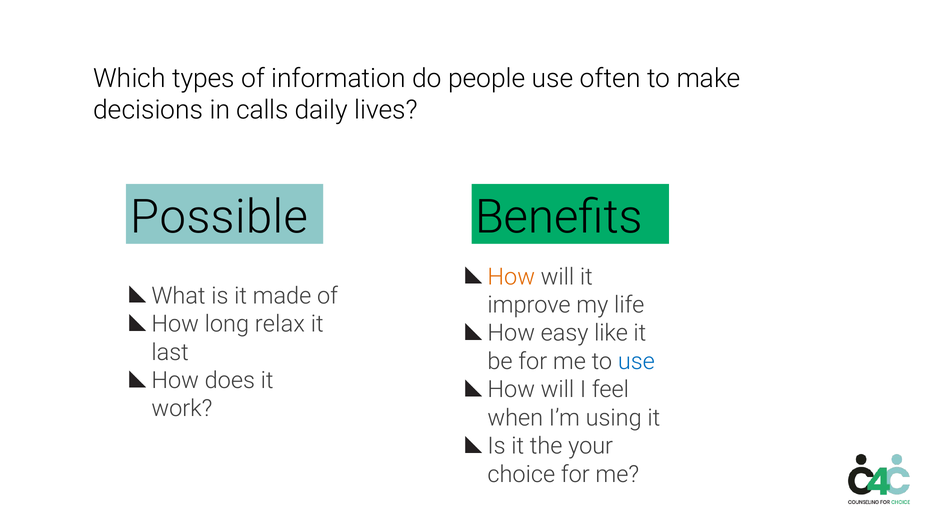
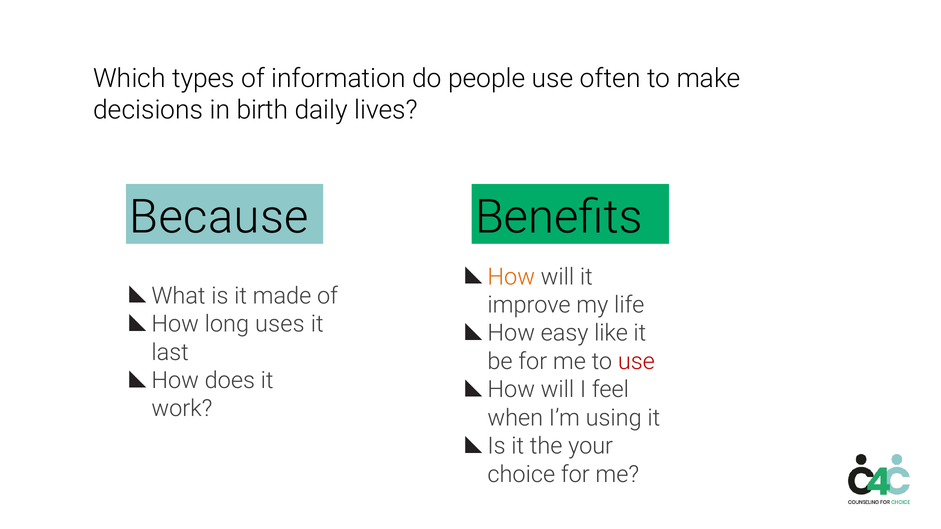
calls: calls -> birth
Possible: Possible -> Because
relax: relax -> uses
use at (636, 362) colour: blue -> red
